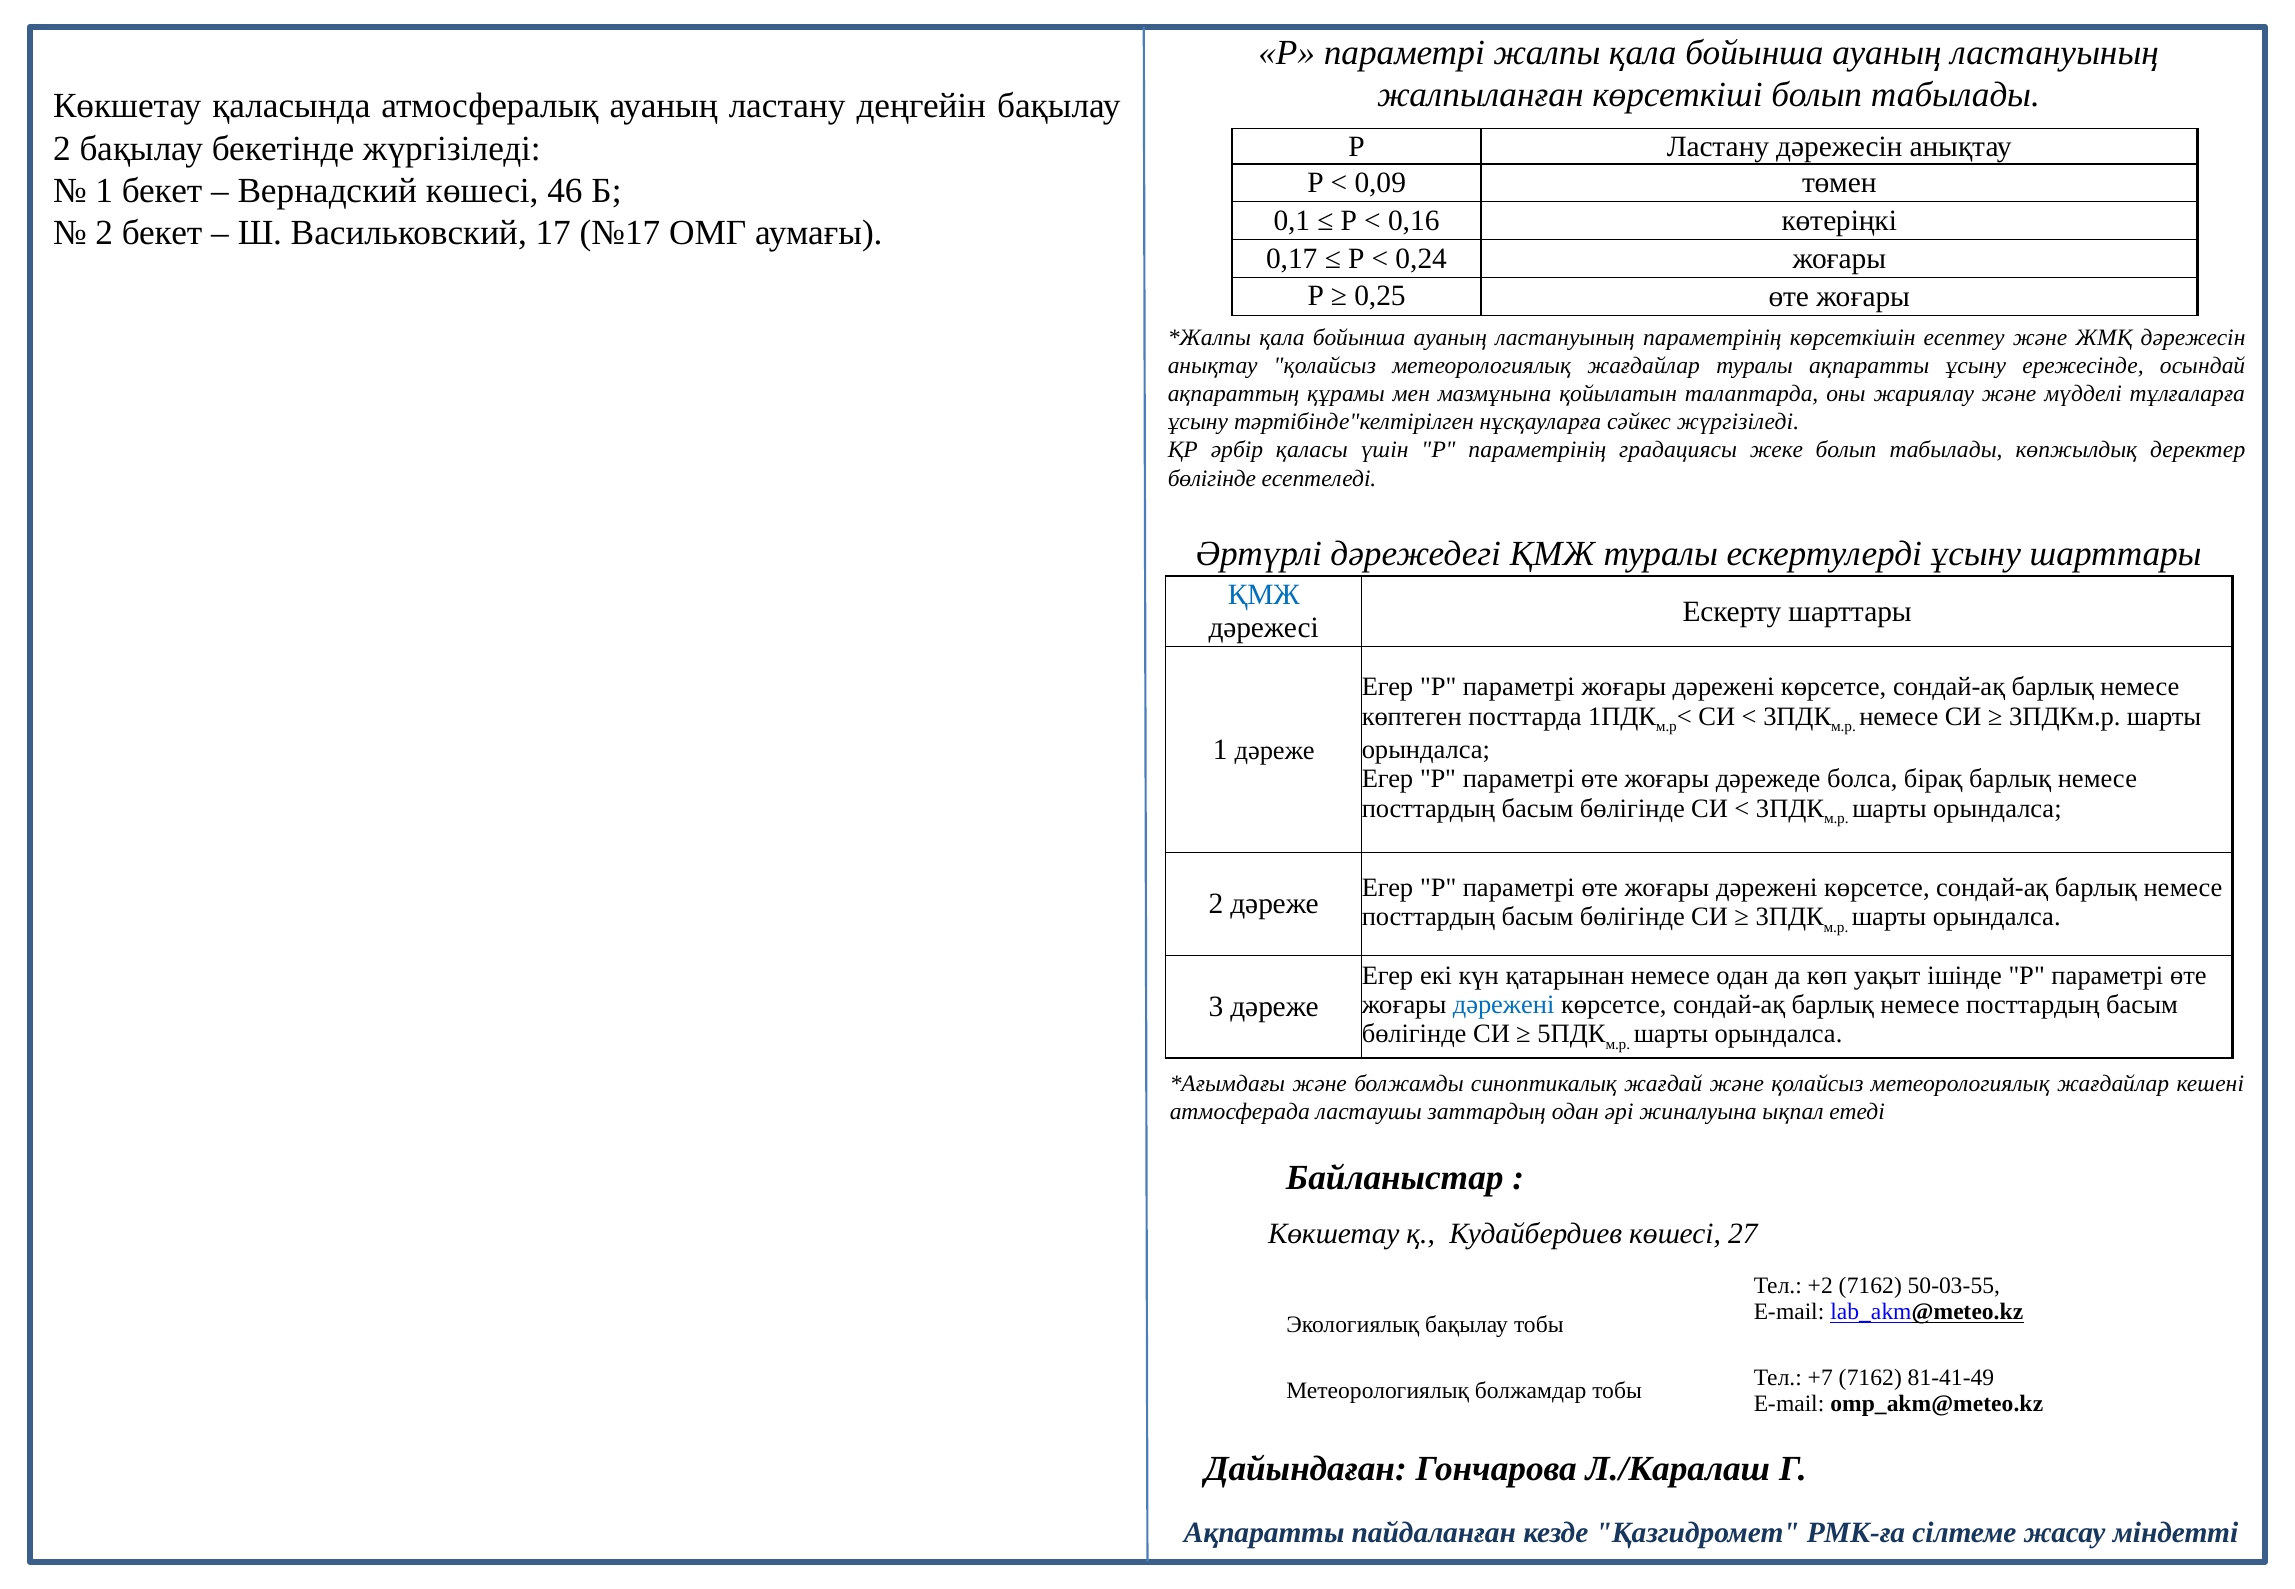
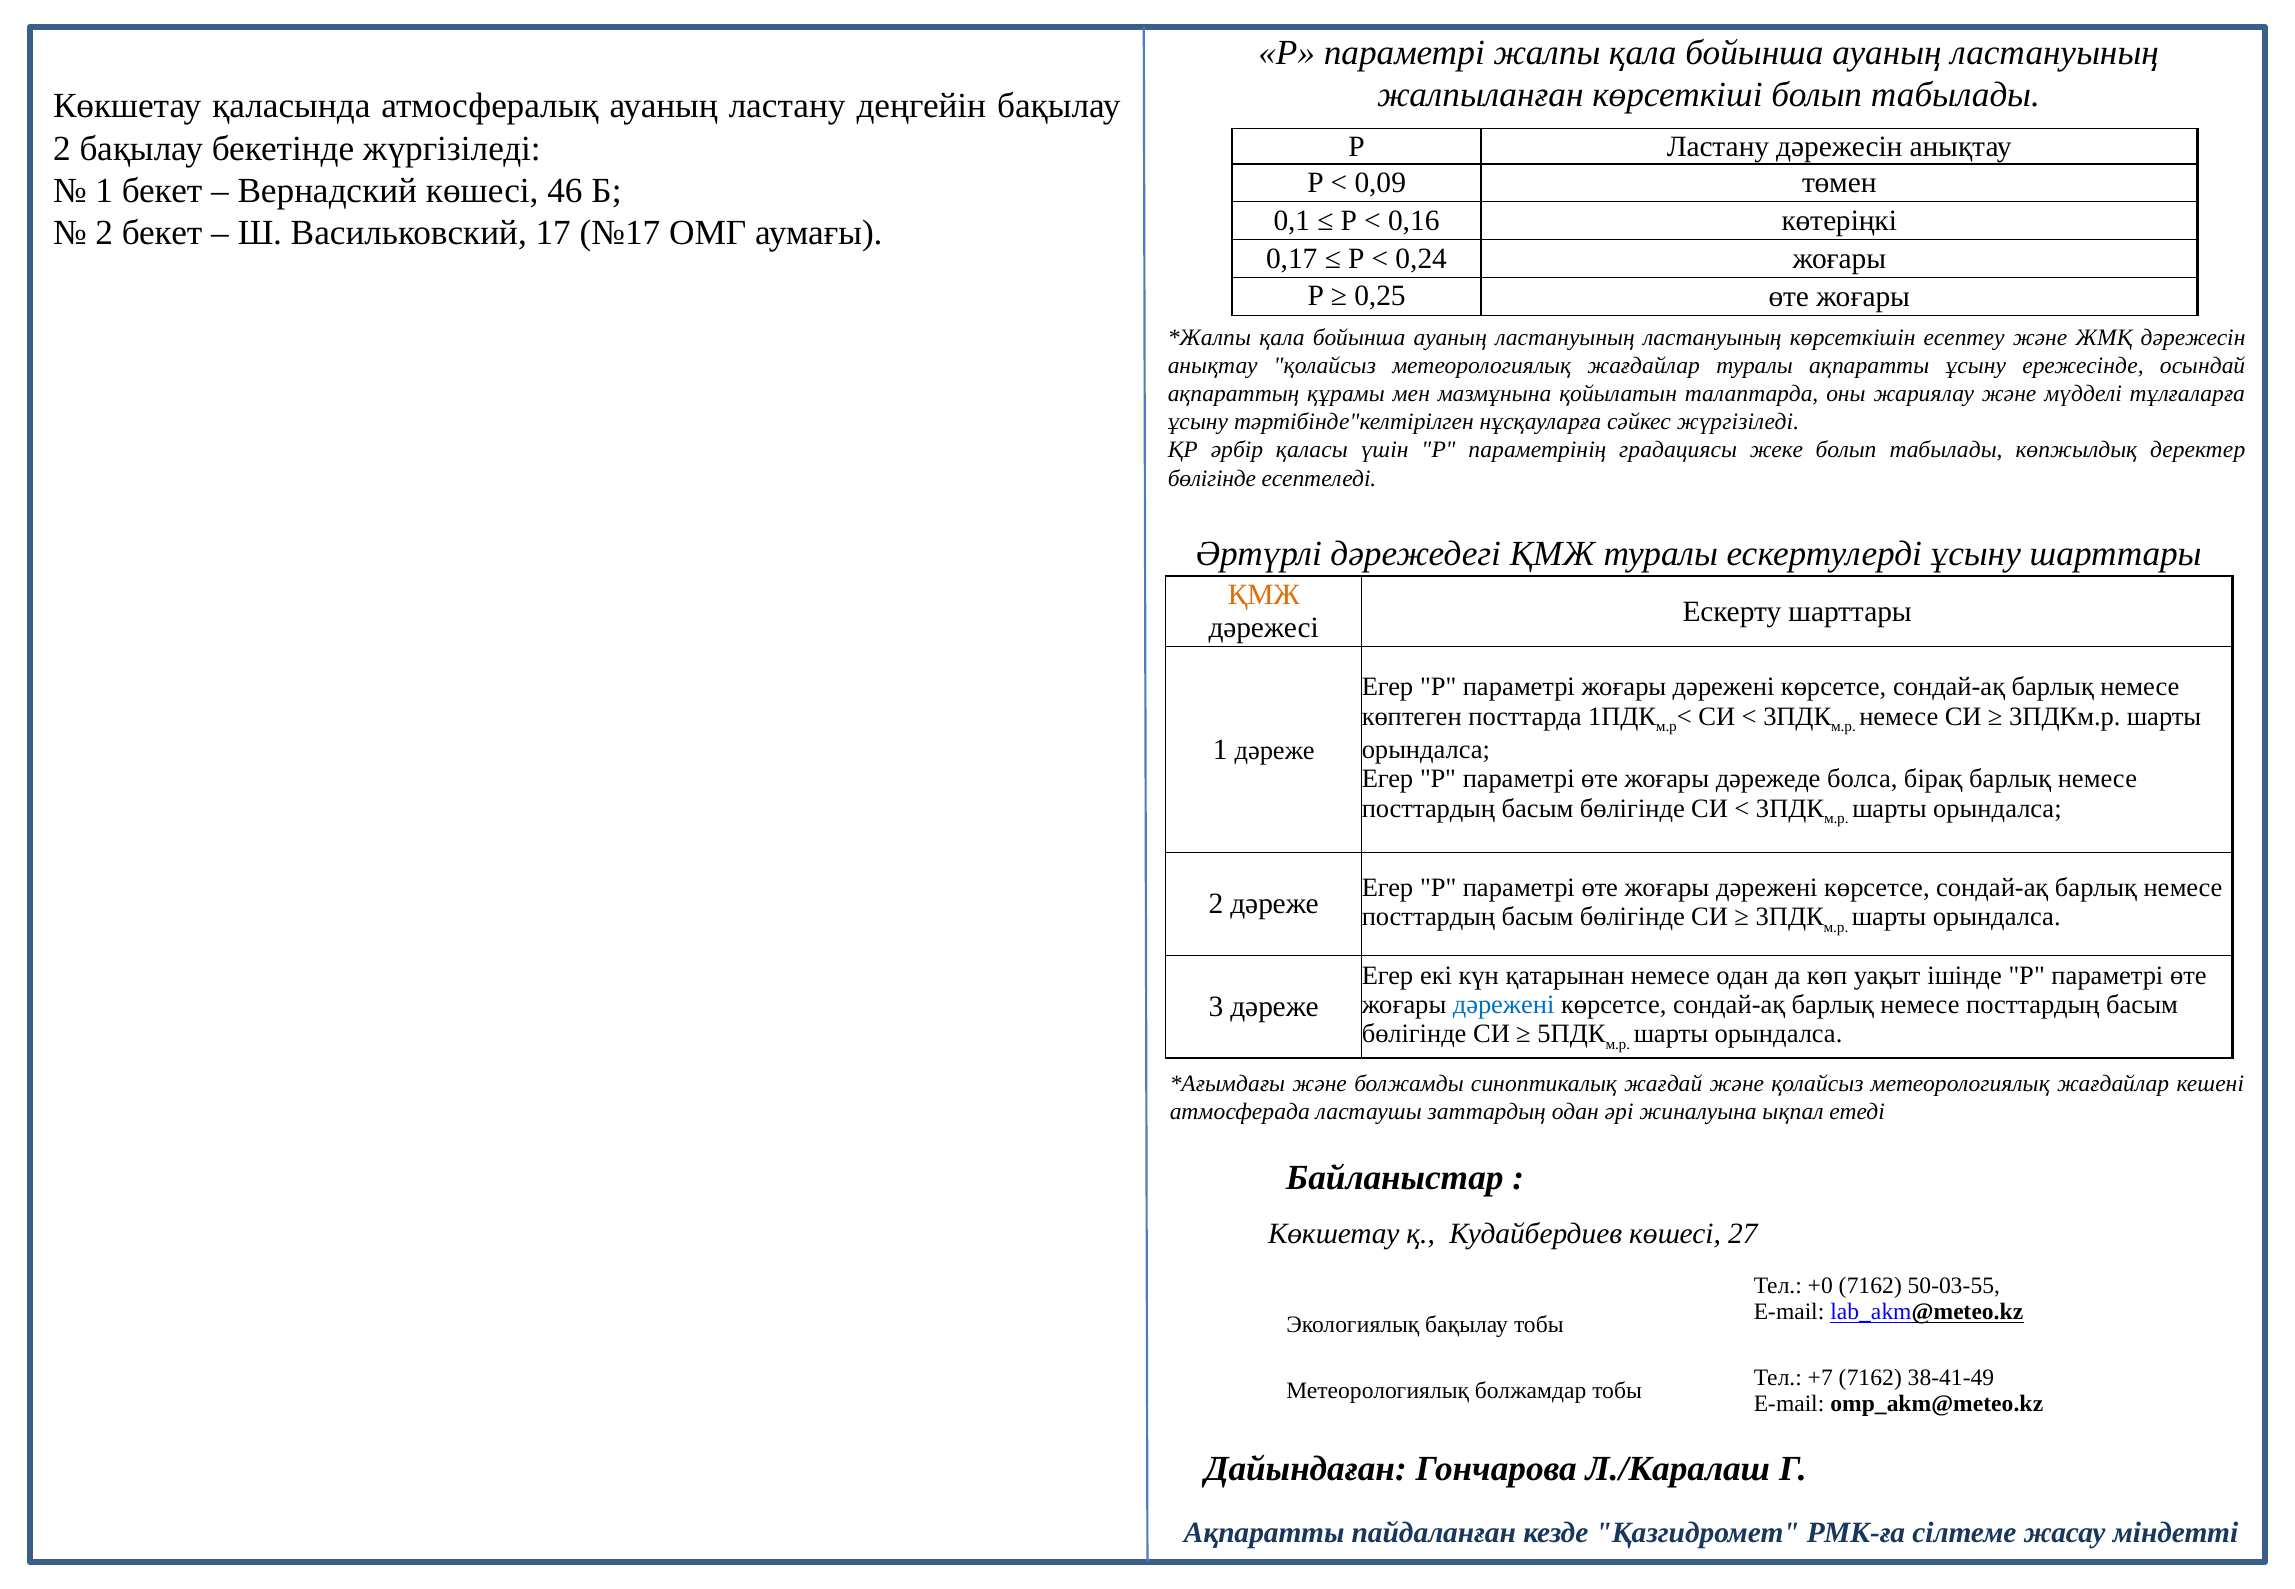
ластануының параметрінің: параметрінің -> ластануының
ҚМЖ at (1264, 595) colour: blue -> orange
+2: +2 -> +0
81-41-49: 81-41-49 -> 38-41-49
